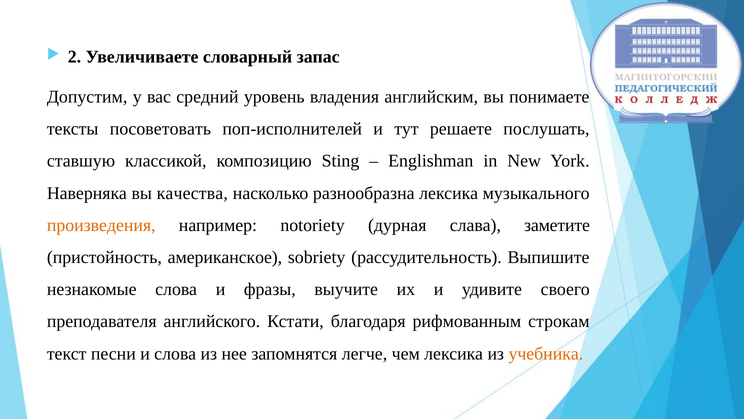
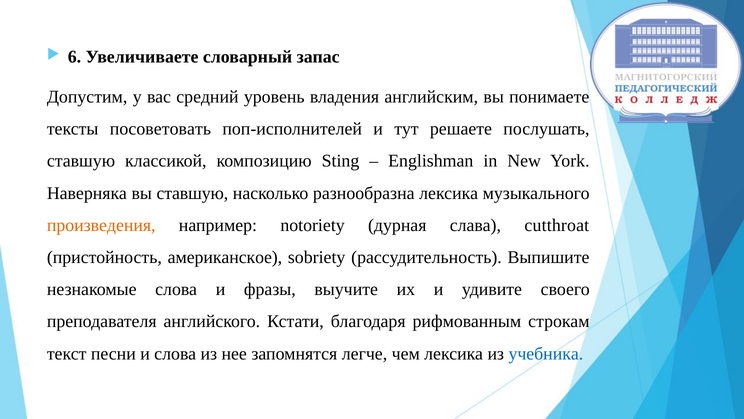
2: 2 -> 6
вы качества: качества -> ставшую
заметите: заметите -> cutthroat
учебника colour: orange -> blue
